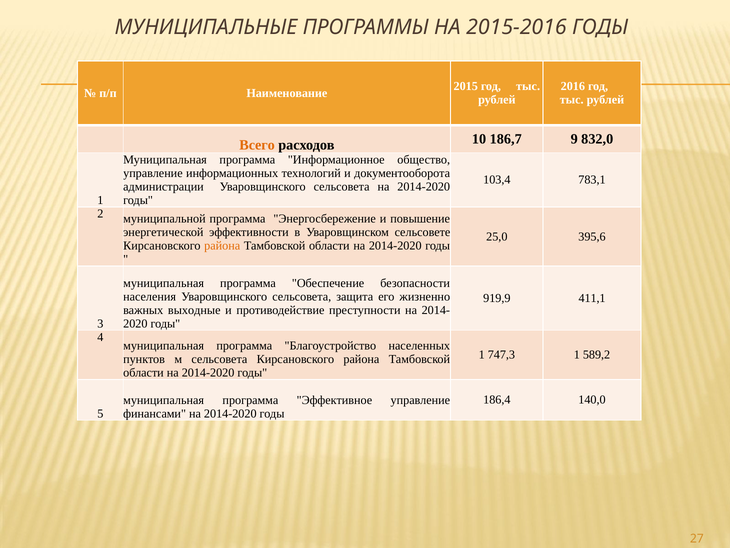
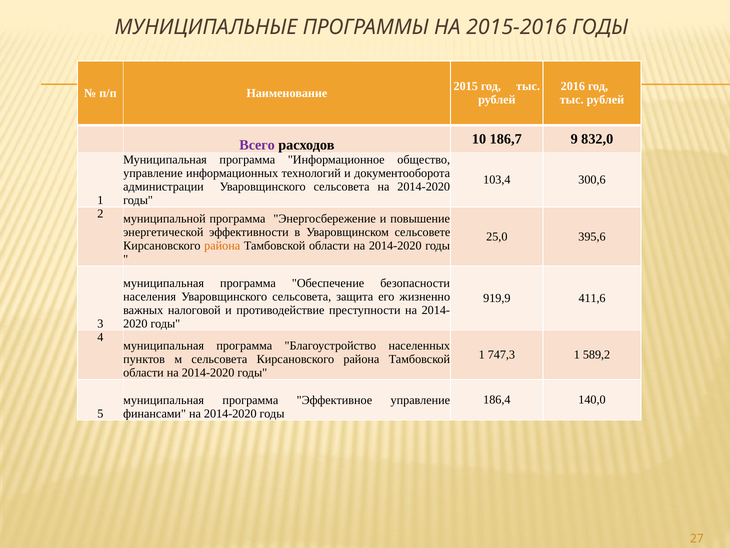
Всего colour: orange -> purple
783,1: 783,1 -> 300,6
411,1: 411,1 -> 411,6
выходные: выходные -> налоговой
